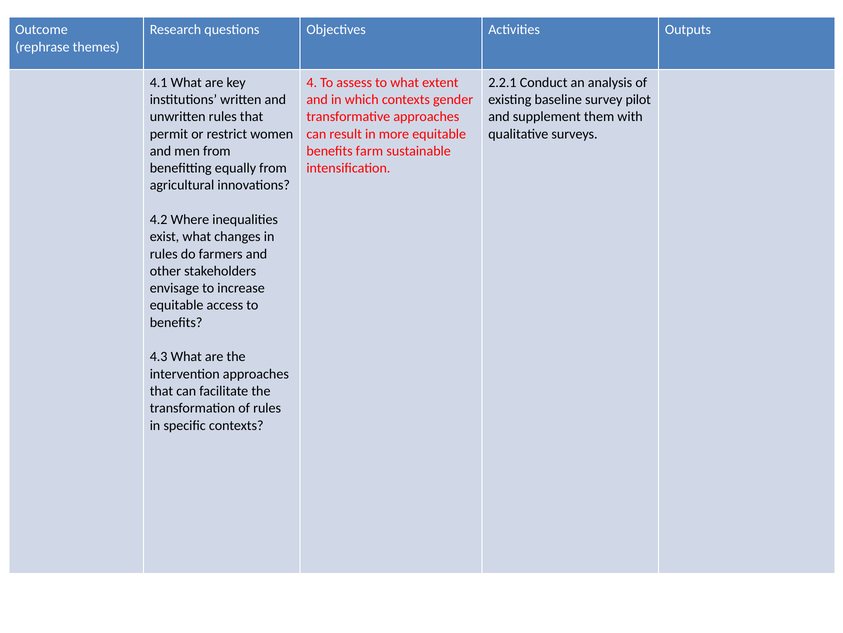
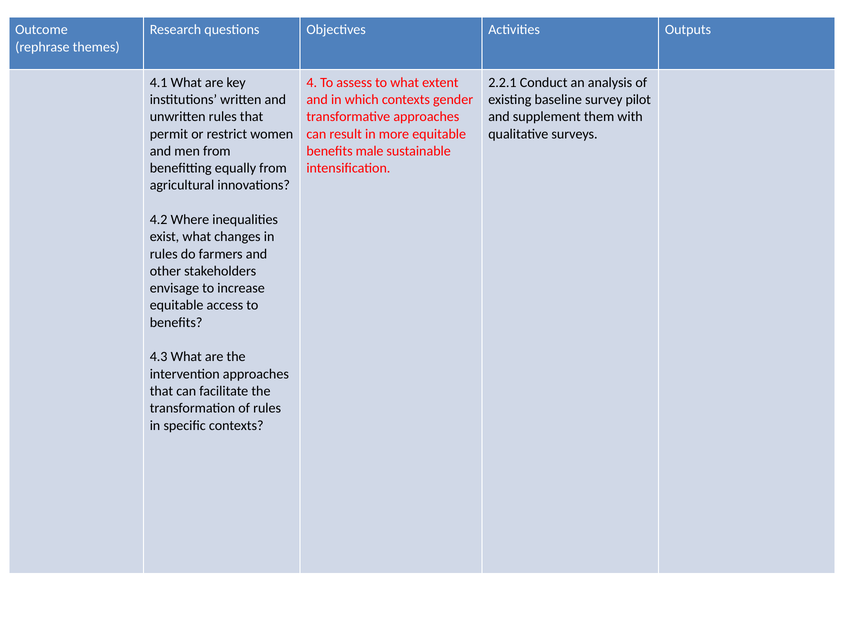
farm: farm -> male
